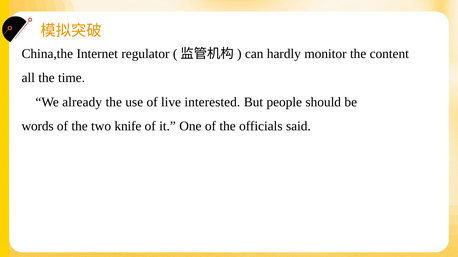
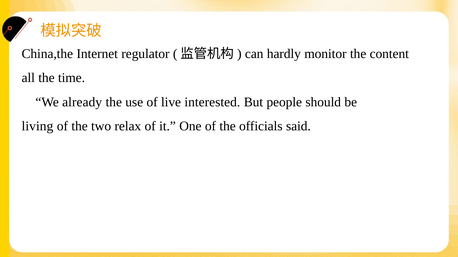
words: words -> living
knife: knife -> relax
